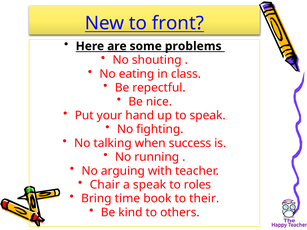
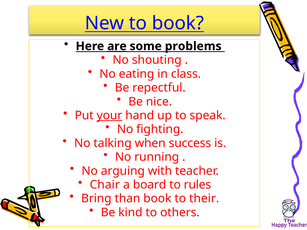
to front: front -> book
your underline: none -> present
a speak: speak -> board
roles: roles -> rules
time: time -> than
